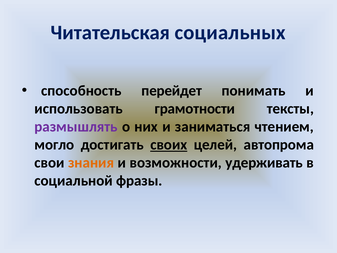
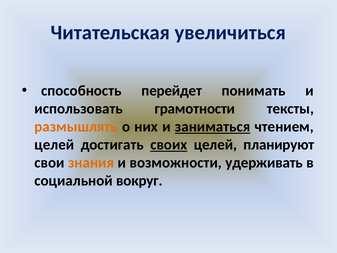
социальных: социальных -> увеличиться
размышлять colour: purple -> orange
заниматься underline: none -> present
могло at (54, 145): могло -> целей
автопрома: автопрома -> планируют
фразы: фразы -> вокруг
